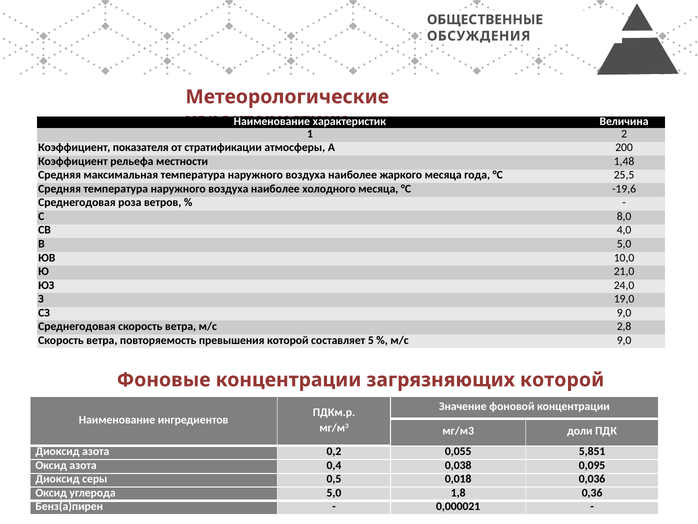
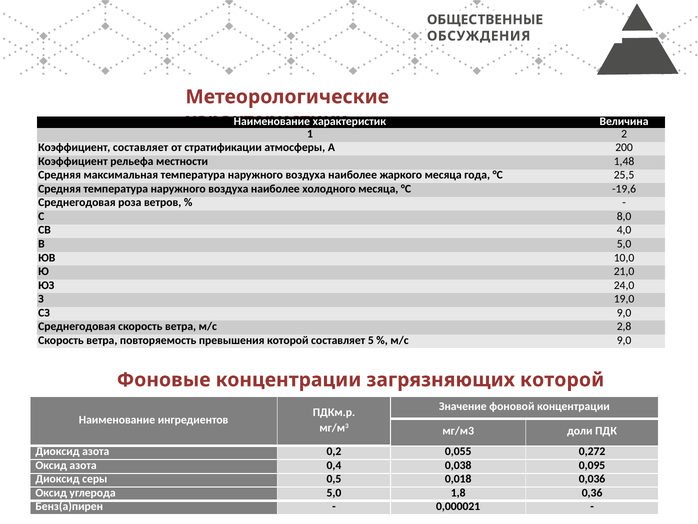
Коэффициент показателя: показателя -> составляет
5,851: 5,851 -> 0,272
